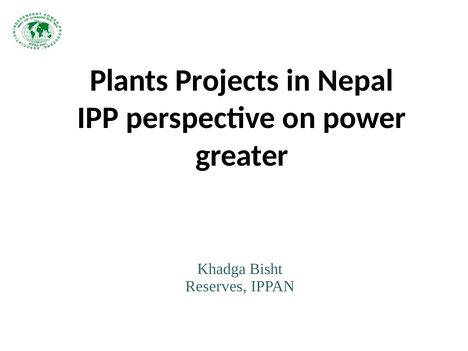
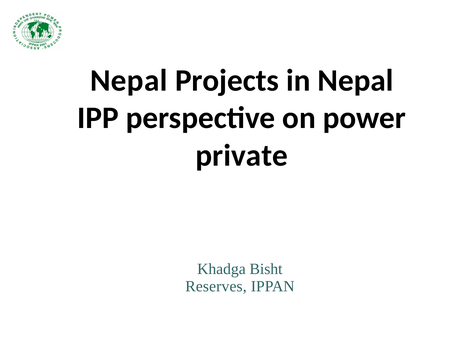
Plants at (129, 81): Plants -> Nepal
greater: greater -> private
